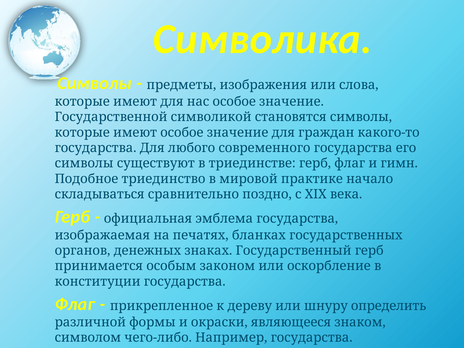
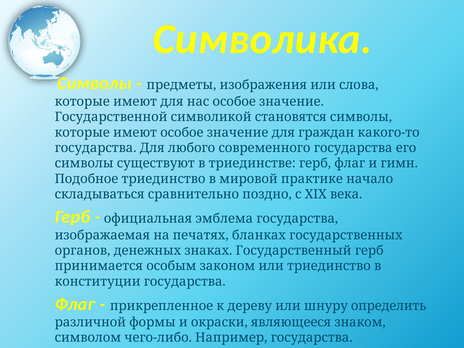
или оскорбление: оскорбление -> триединство
